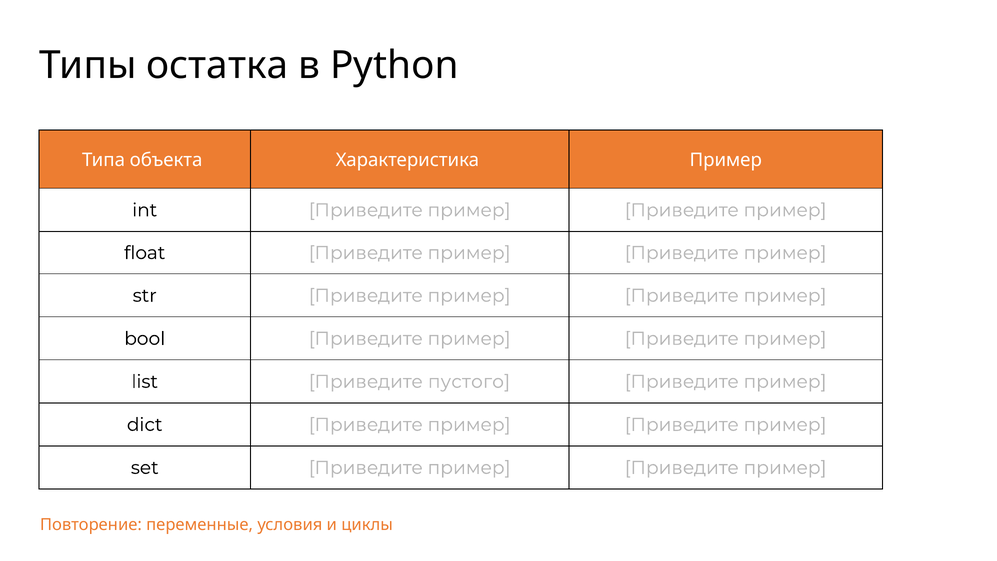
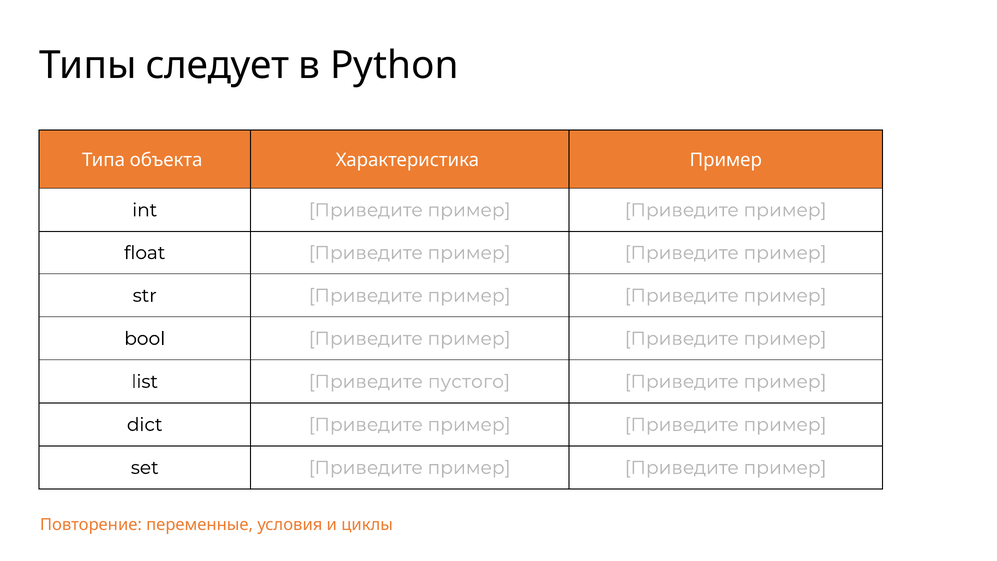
остатка: остатка -> следует
